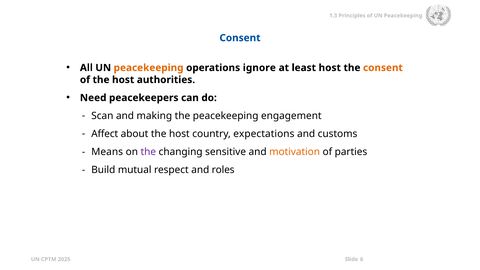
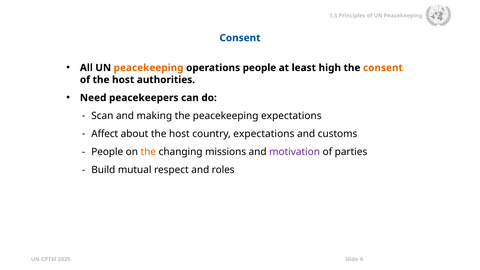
operations ignore: ignore -> people
least host: host -> high
peacekeeping engagement: engagement -> expectations
Means at (107, 152): Means -> People
the at (148, 152) colour: purple -> orange
sensitive: sensitive -> missions
motivation colour: orange -> purple
